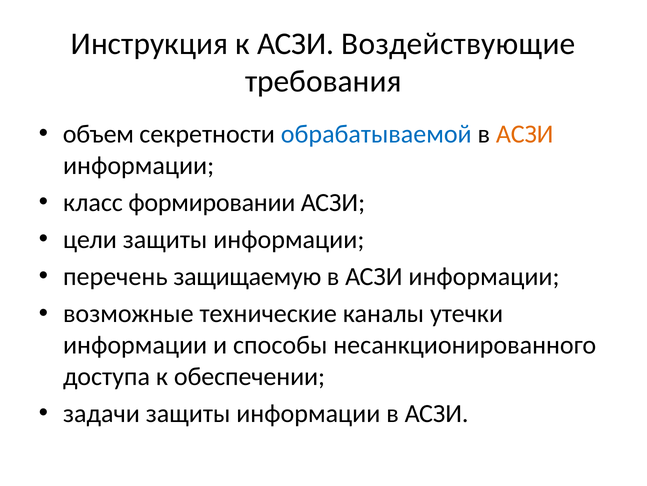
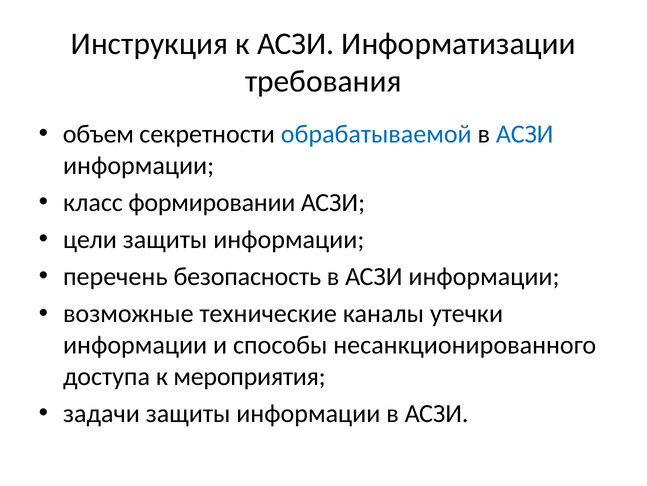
Воздействующие: Воздействующие -> Информатизации
АСЗИ at (525, 134) colour: orange -> blue
защищаемую: защищаемую -> безопасность
обеспечении: обеспечении -> мероприятия
